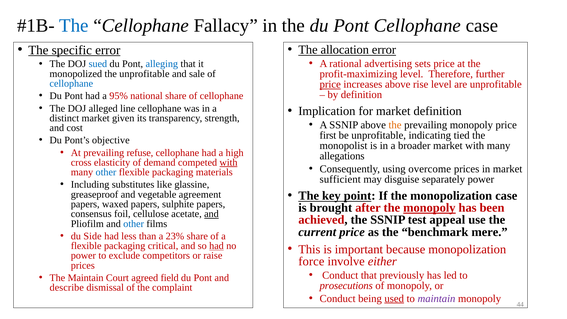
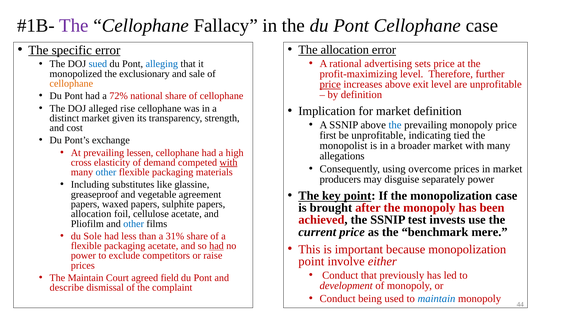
The at (74, 26) colour: blue -> purple
the unprofitable: unprofitable -> exclusionary
cellophane at (71, 84) colour: blue -> orange
rise: rise -> exit
95%: 95% -> 72%
line: line -> rise
the at (395, 125) colour: orange -> blue
objective: objective -> exchange
refuse: refuse -> lessen
sufficient: sufficient -> producers
monopoly at (429, 208) underline: present -> none
consensus at (91, 214): consensus -> allocation
and at (211, 214) underline: present -> none
appeal: appeal -> invests
Side: Side -> Sole
23%: 23% -> 31%
packaging critical: critical -> acetate
force at (311, 261): force -> point
prosecutions: prosecutions -> development
used underline: present -> none
maintain at (437, 299) colour: purple -> blue
